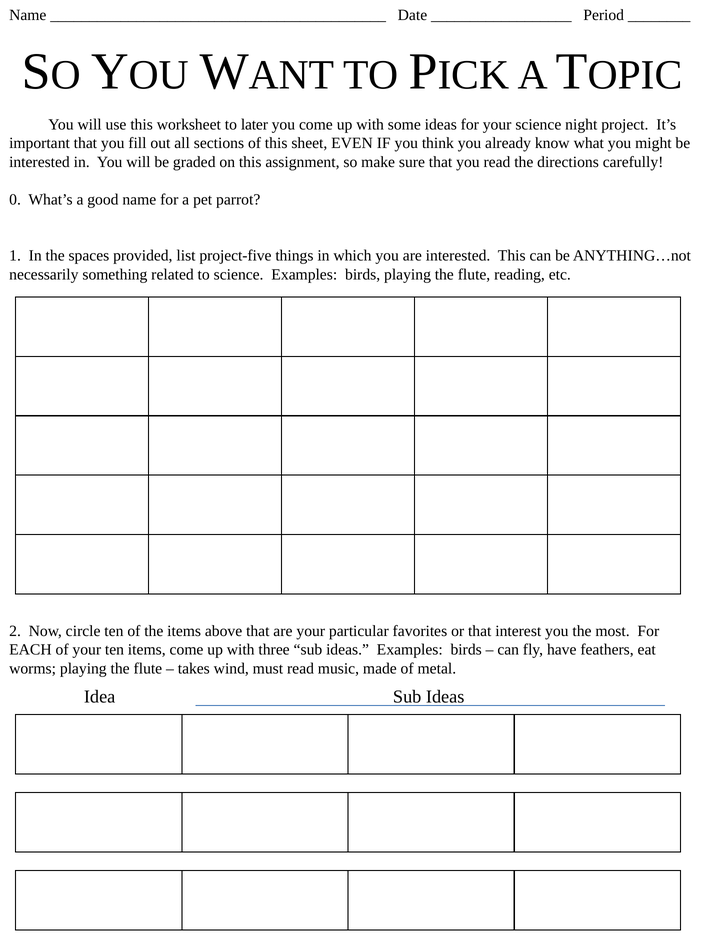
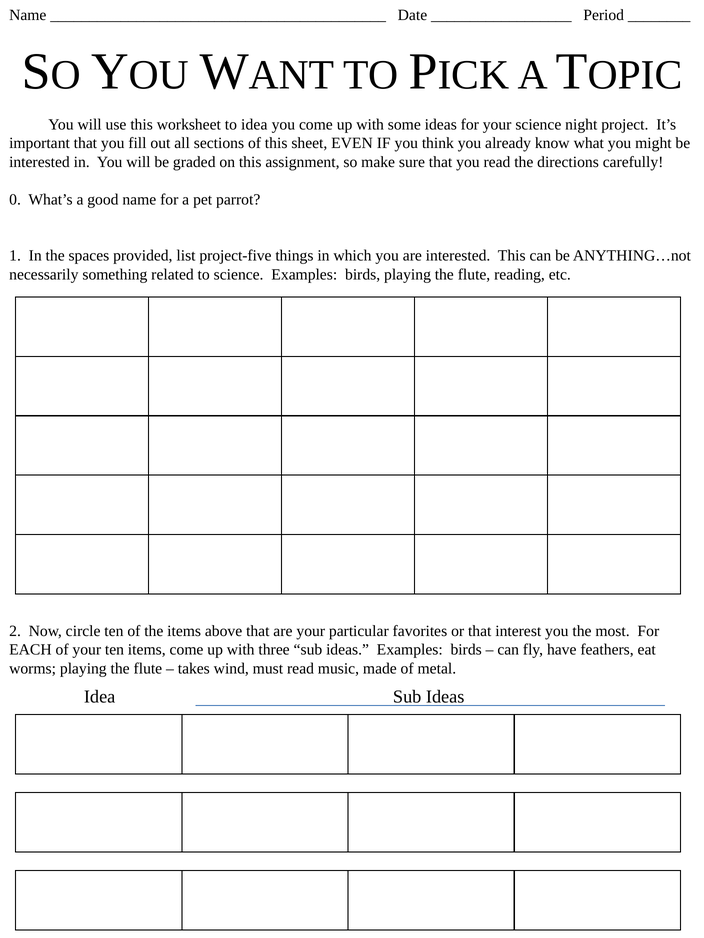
to later: later -> idea
